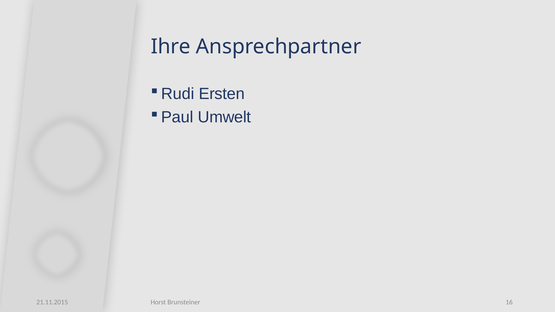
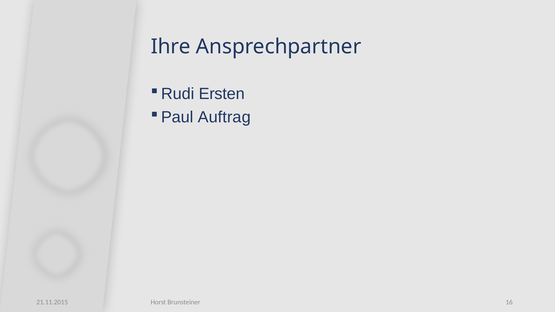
Umwelt: Umwelt -> Auftrag
